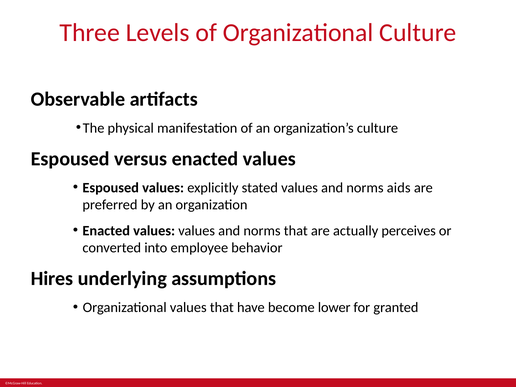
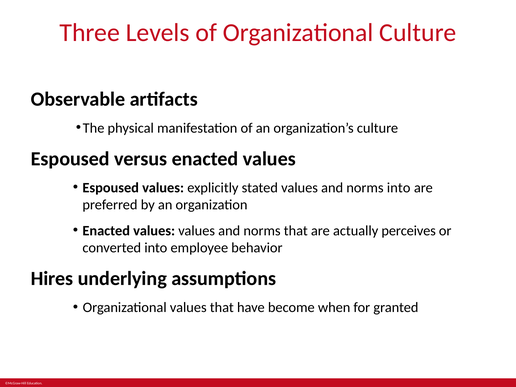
norms aids: aids -> into
lower: lower -> when
